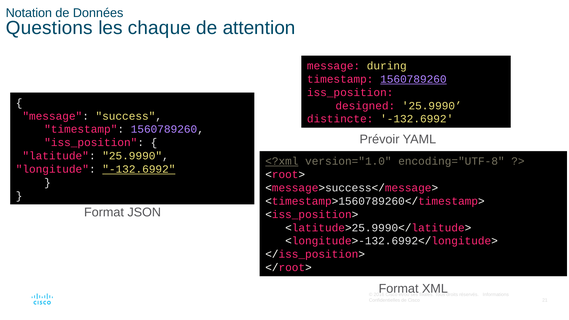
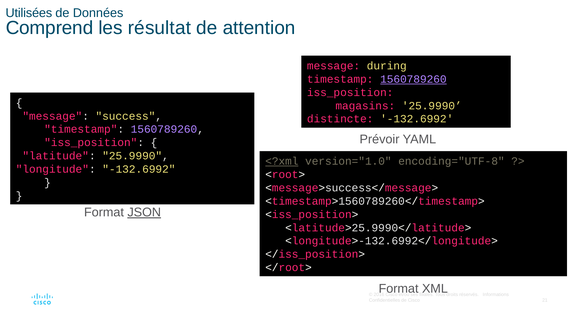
Notation: Notation -> Utilisées
Questions: Questions -> Comprend
chaque: chaque -> résultat
designed: designed -> magasins
-132.6992 at (139, 169) underline: present -> none
JSON underline: none -> present
